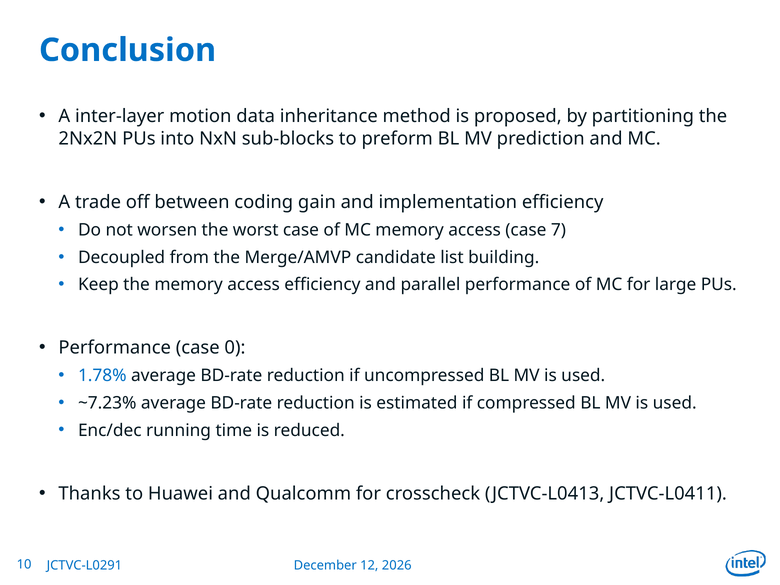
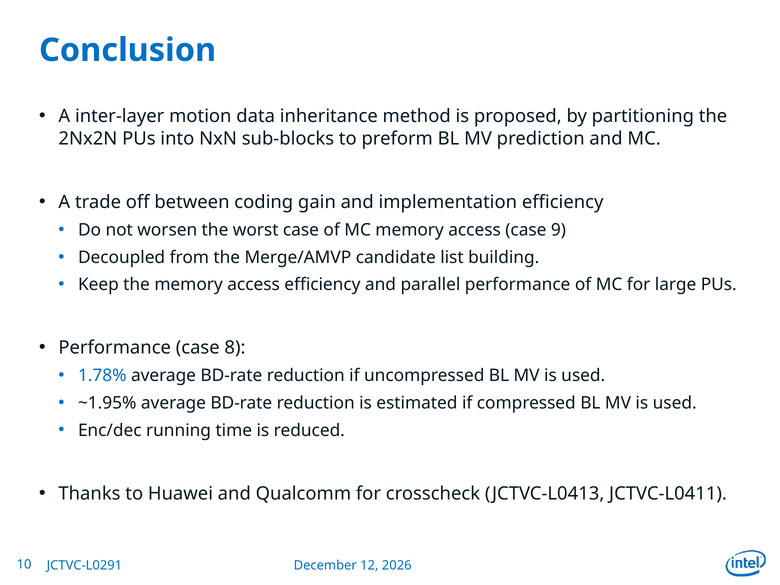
7: 7 -> 9
0: 0 -> 8
~7.23%: ~7.23% -> ~1.95%
